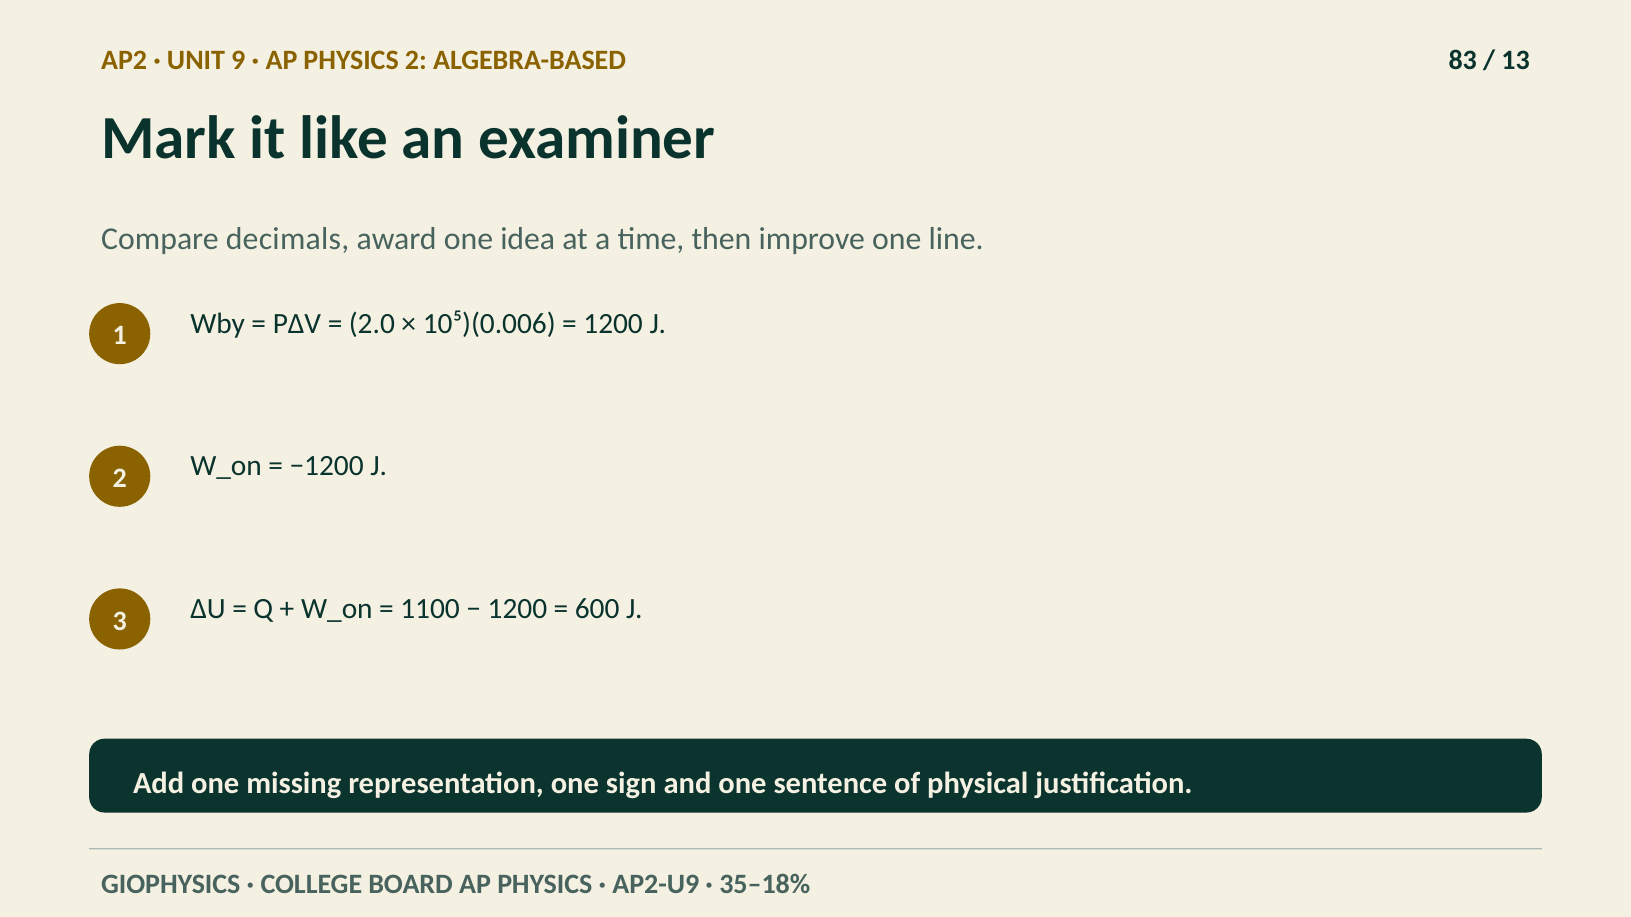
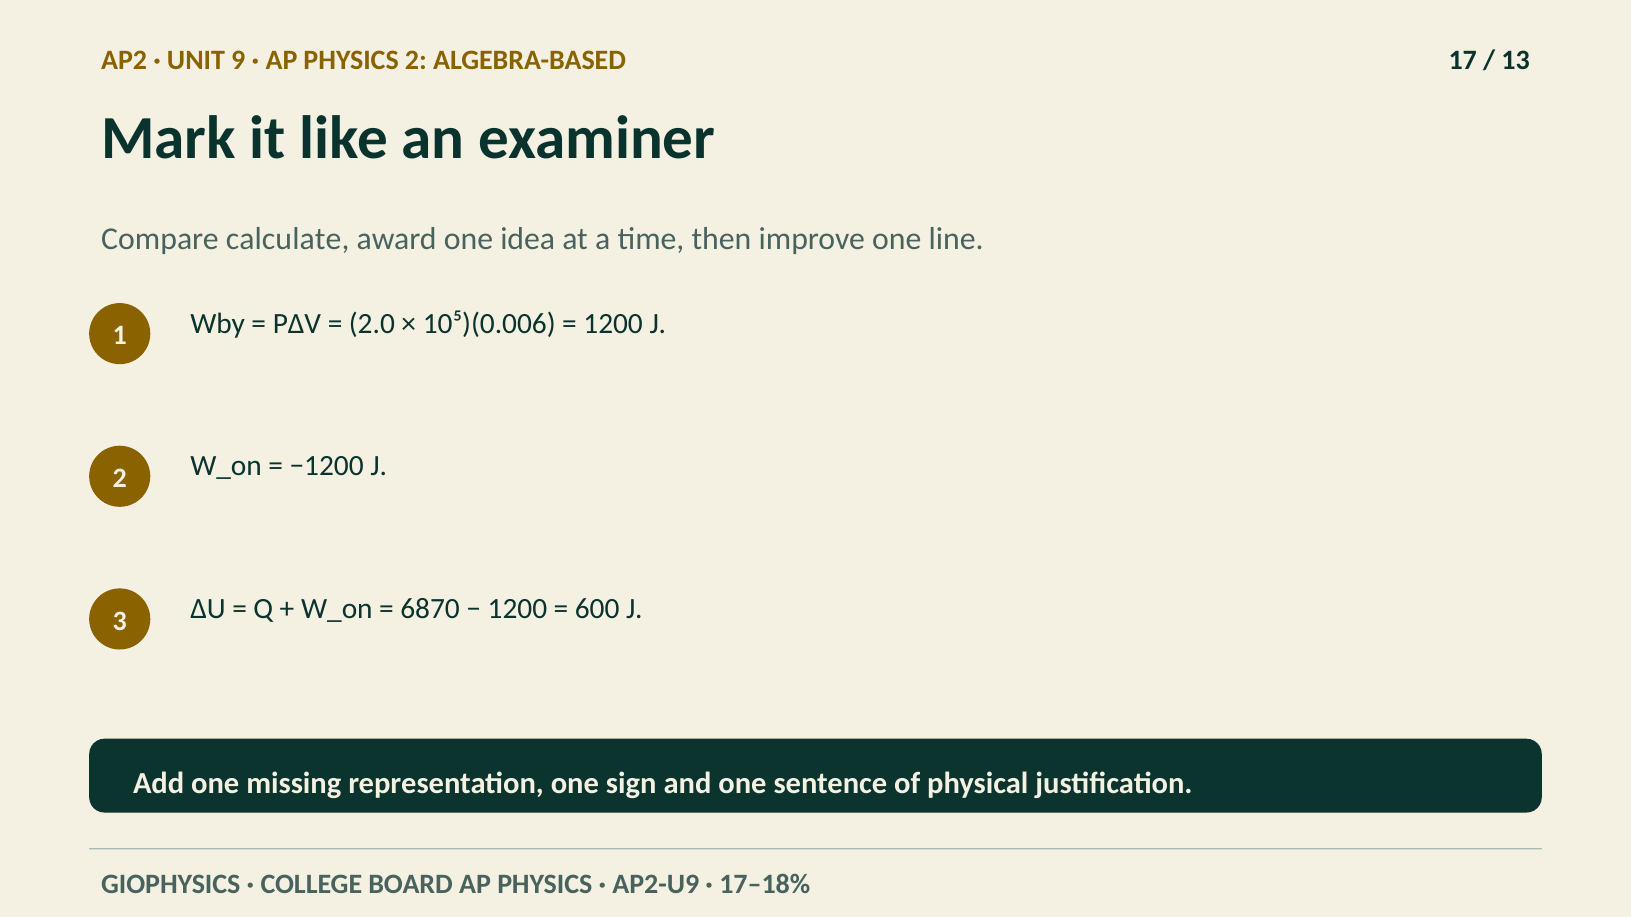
83: 83 -> 17
decimals: decimals -> calculate
1100: 1100 -> 6870
35–18%: 35–18% -> 17–18%
